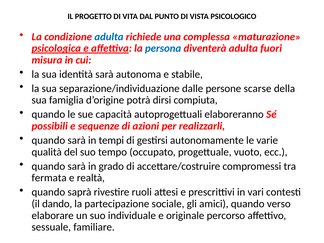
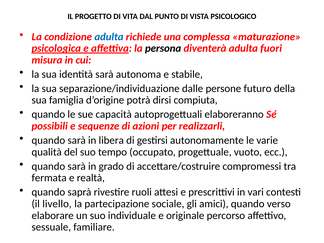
persona colour: blue -> black
scarse: scarse -> futuro
tempi: tempi -> libera
dando: dando -> livello
